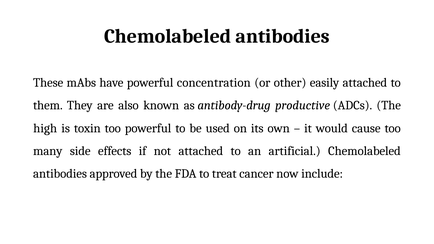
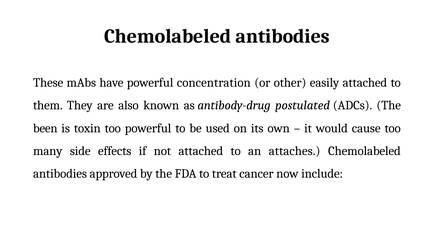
productive: productive -> postulated
high: high -> been
artificial: artificial -> attaches
